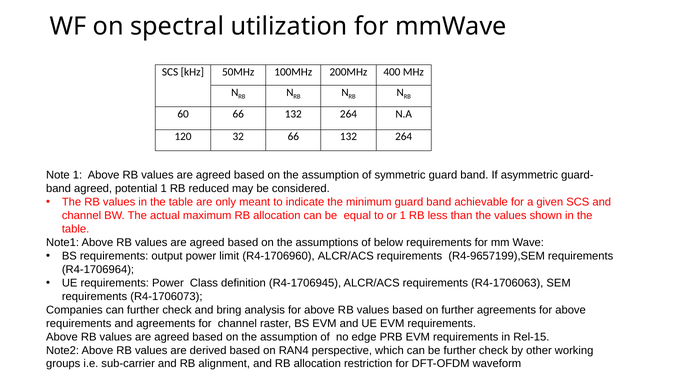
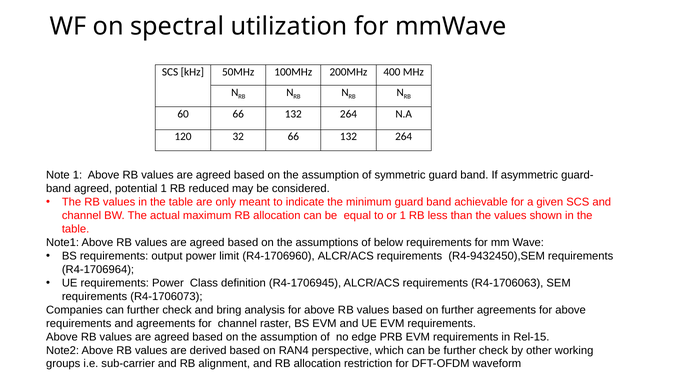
R4-9657199),SEM: R4-9657199),SEM -> R4-9432450),SEM
